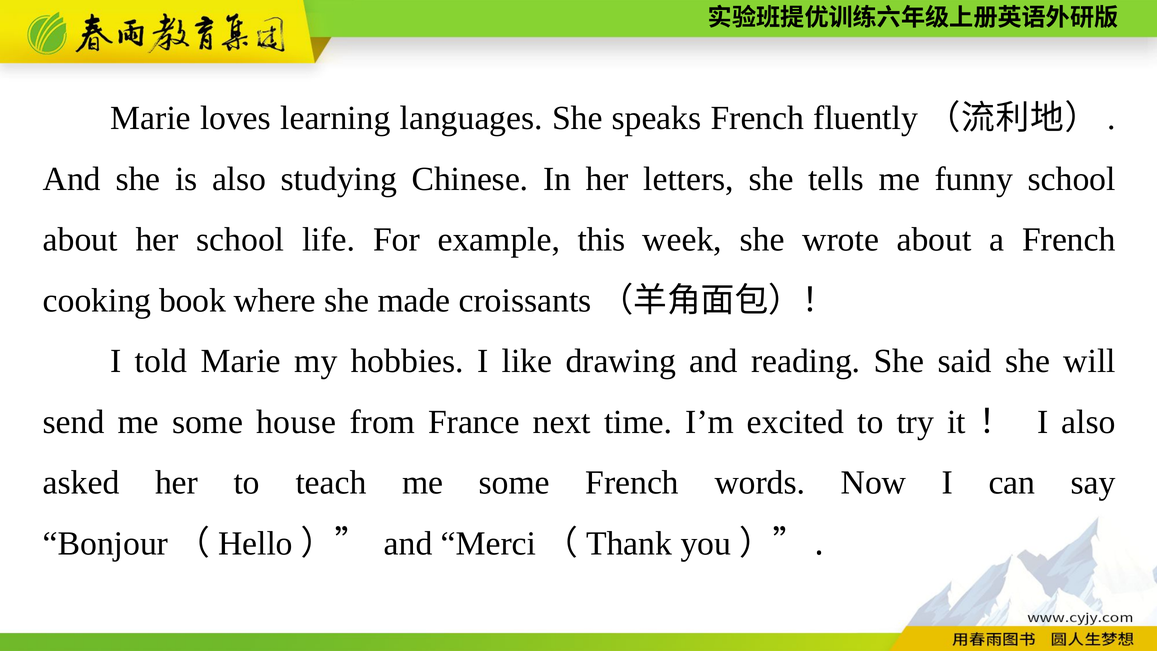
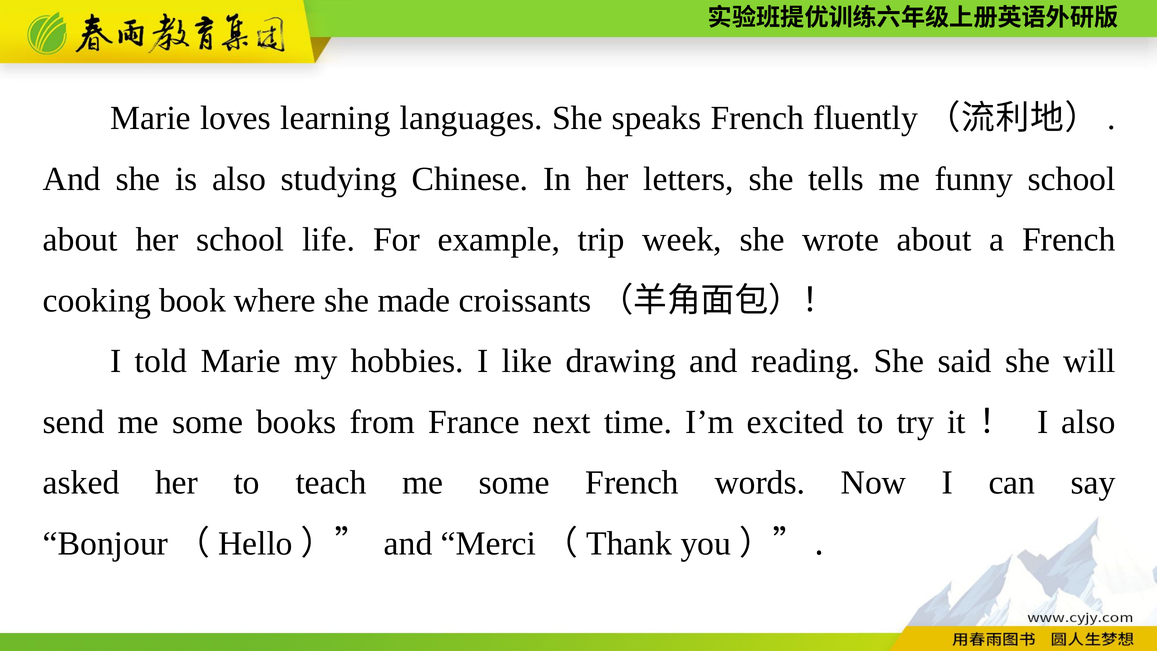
this: this -> trip
house: house -> books
